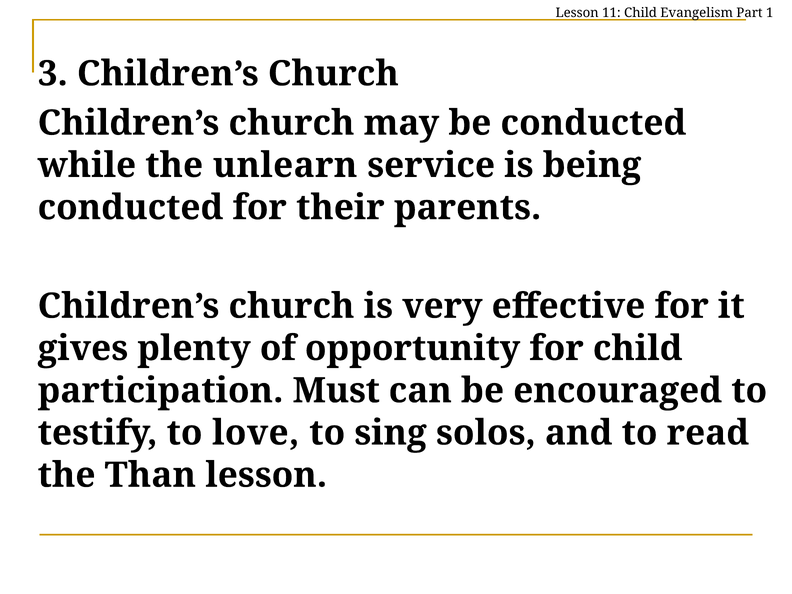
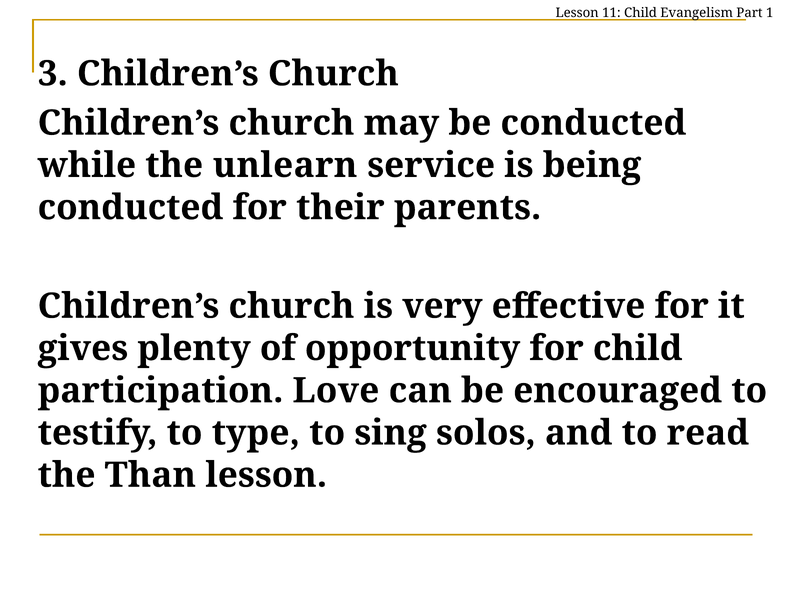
Must: Must -> Love
love: love -> type
